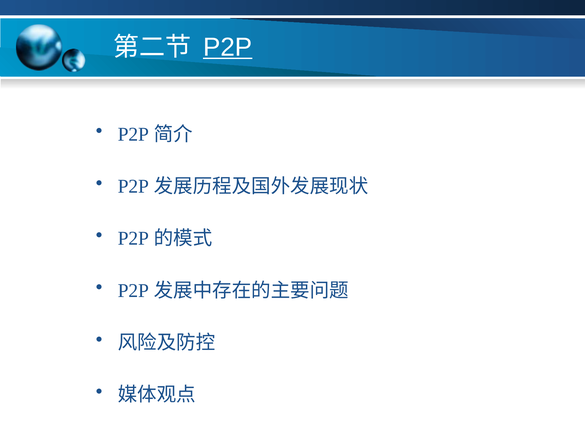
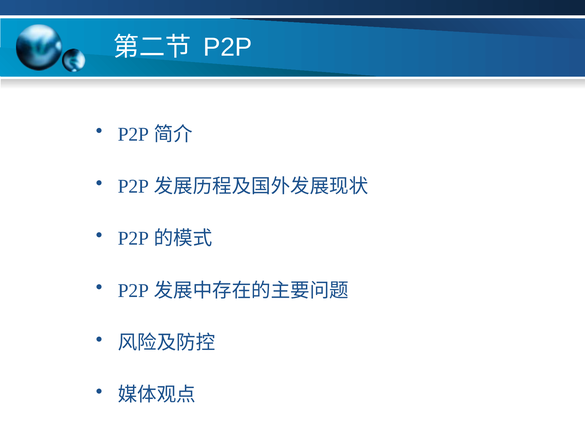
P2P underline: present -> none
